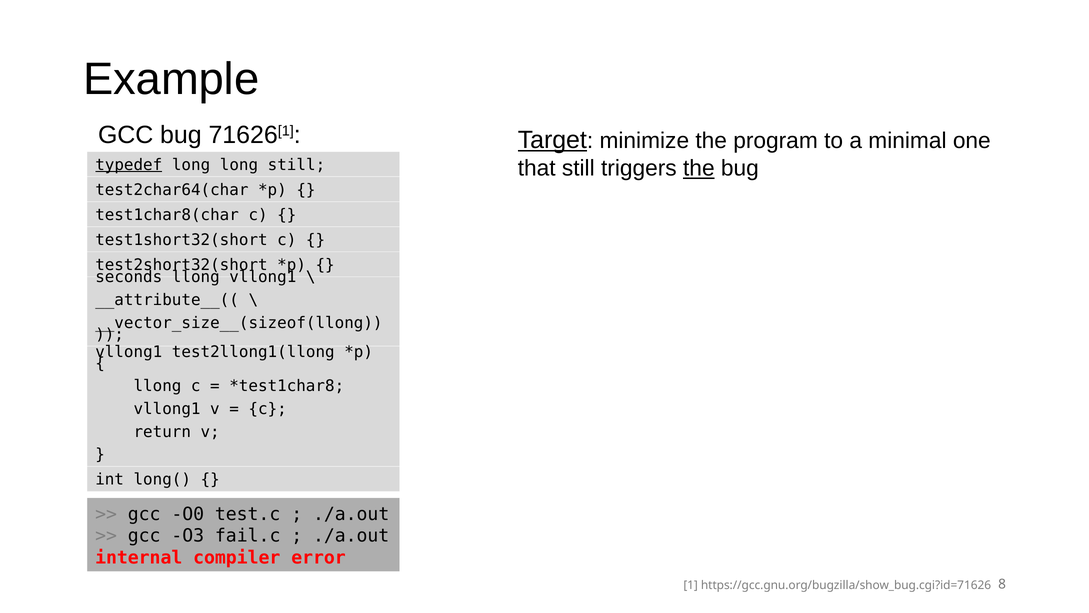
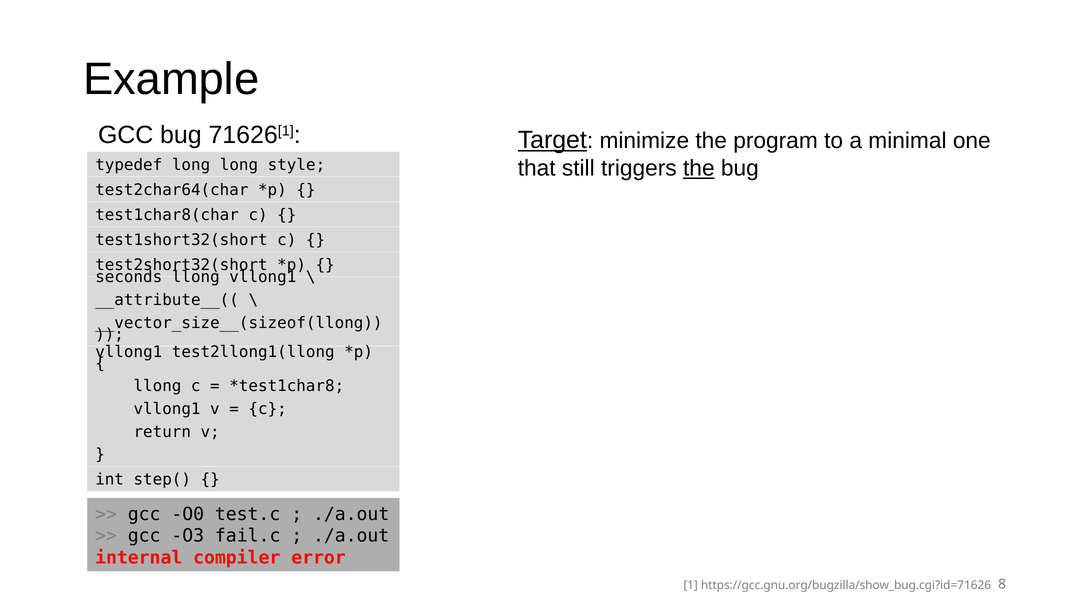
typedef underline: present -> none
long still: still -> style
long(: long( -> step(
